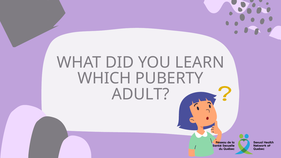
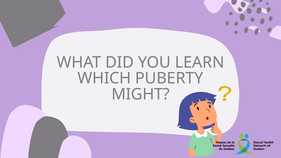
ADULT: ADULT -> MIGHT
